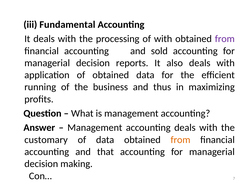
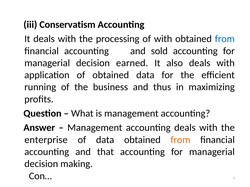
Fundamental: Fundamental -> Conservatism
from at (225, 39) colour: purple -> blue
reports: reports -> earned
customary: customary -> enterprise
